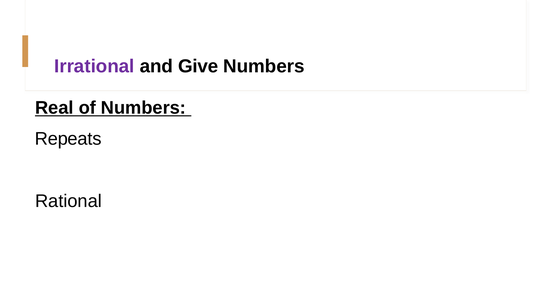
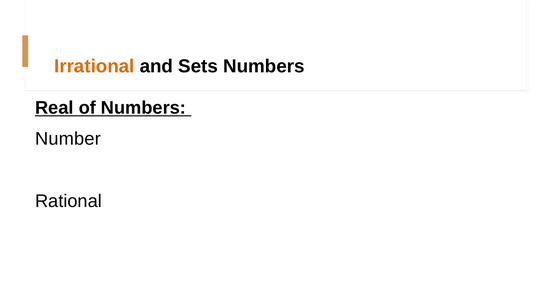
Irrational colour: purple -> orange
Give: Give -> Sets
Repeats: Repeats -> Number
